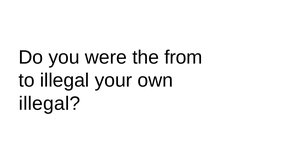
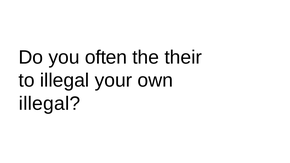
were: were -> often
from: from -> their
